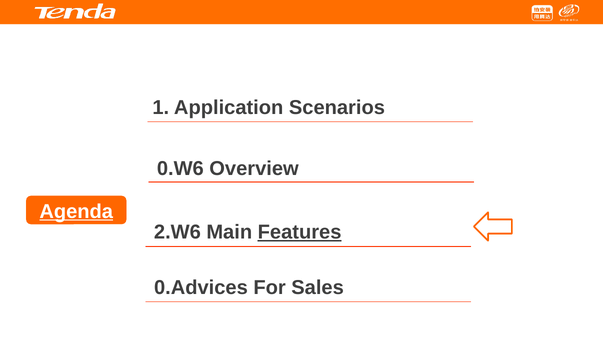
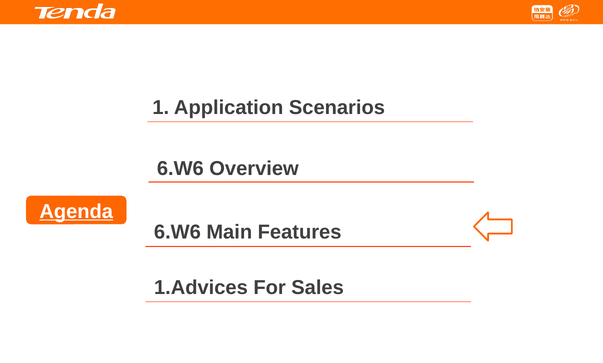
0.W6 at (180, 168): 0.W6 -> 6.W6
2.W6 at (177, 232): 2.W6 -> 6.W6
Features underline: present -> none
0.Advices: 0.Advices -> 1.Advices
